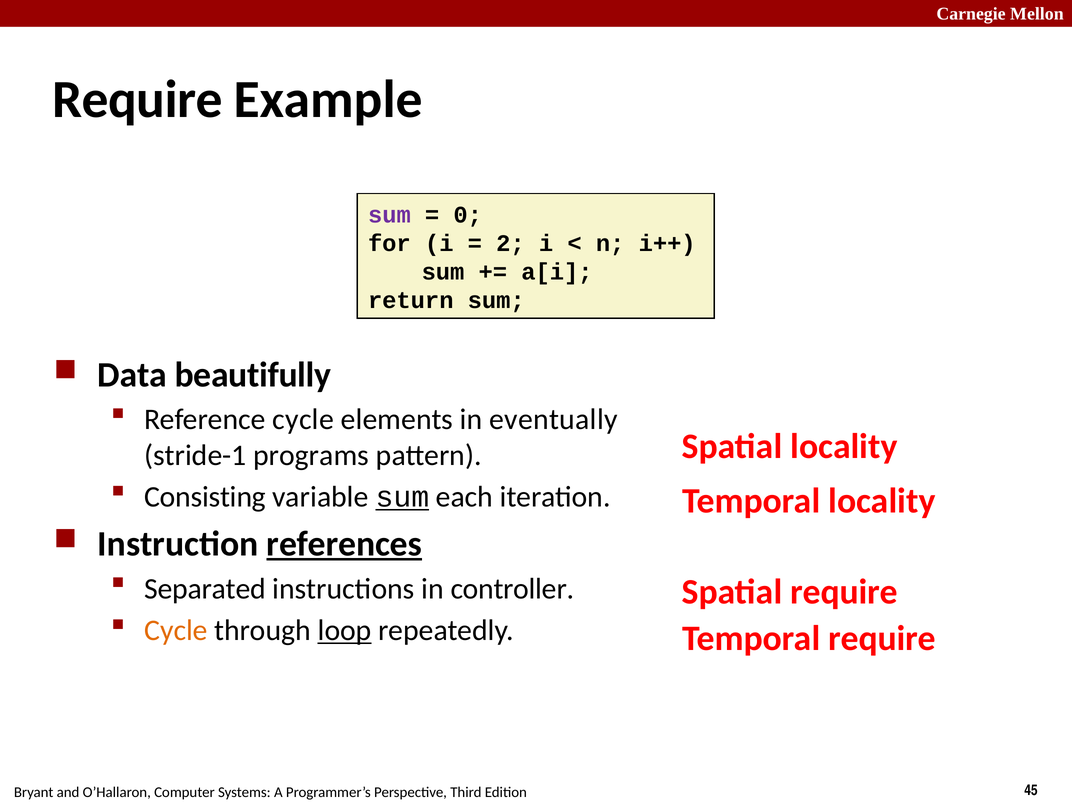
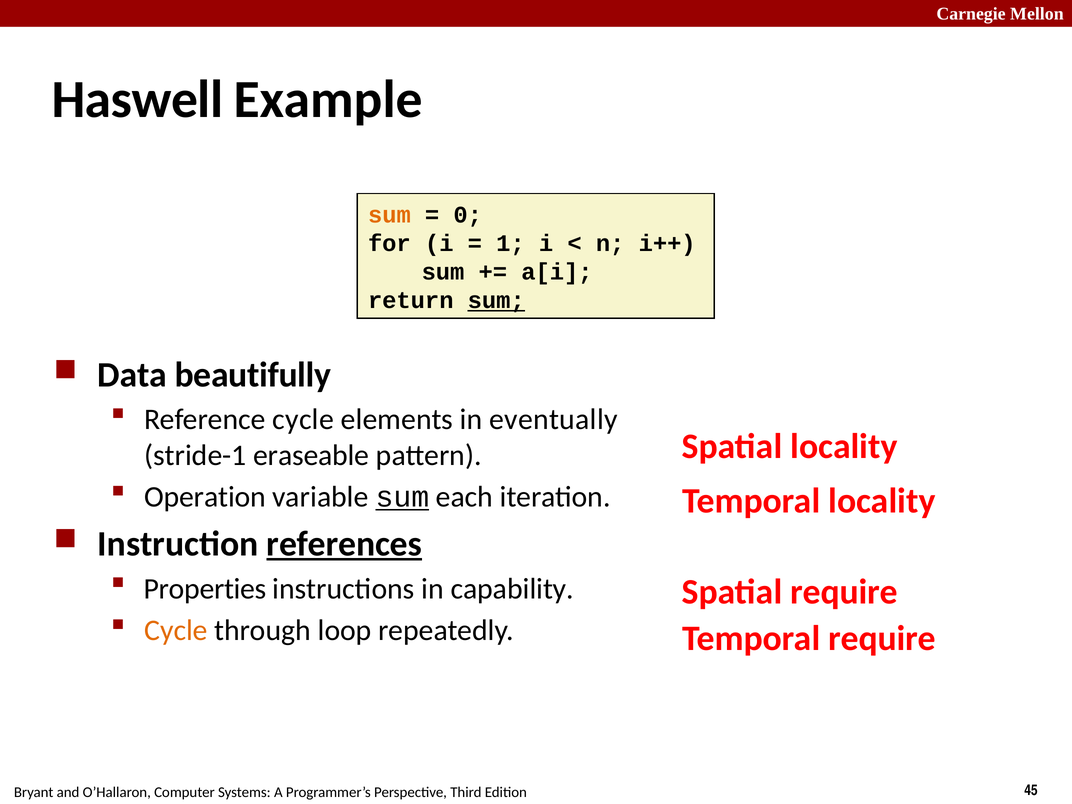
Require at (137, 99): Require -> Haswell
sum at (389, 215) colour: purple -> orange
2: 2 -> 1
sum at (496, 300) underline: none -> present
programs: programs -> eraseable
Consisting: Consisting -> Operation
Separated: Separated -> Properties
controller: controller -> capability
loop underline: present -> none
